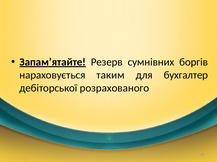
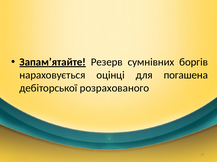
таким: таким -> оцінці
бухгалтер: бухгалтер -> погашена
